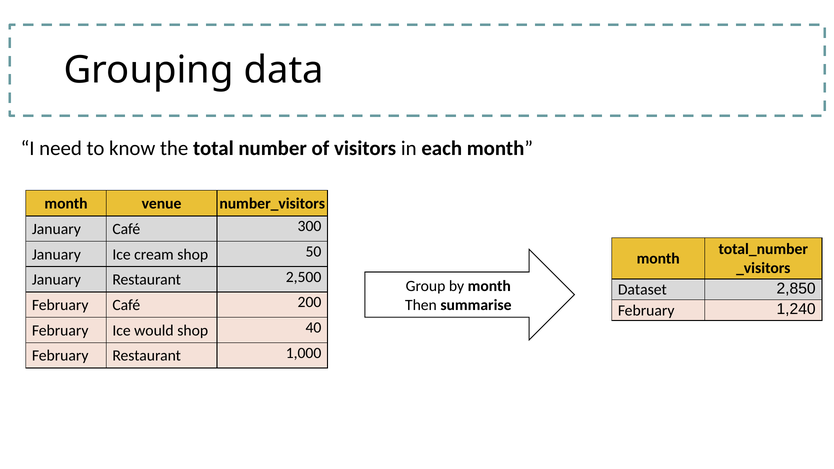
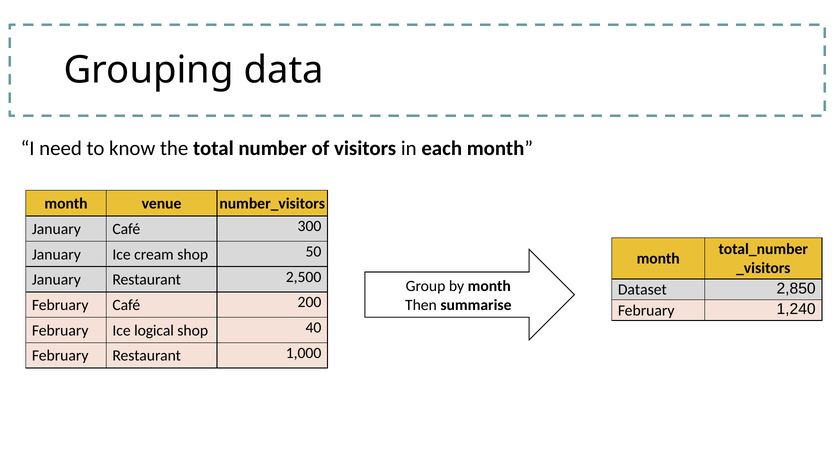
would: would -> logical
